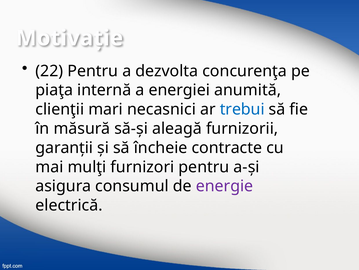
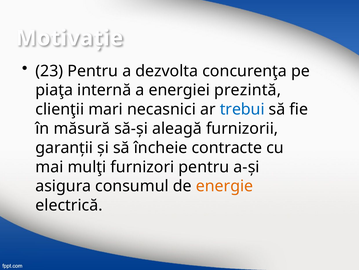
22: 22 -> 23
anumită: anumită -> prezintă
energie colour: purple -> orange
